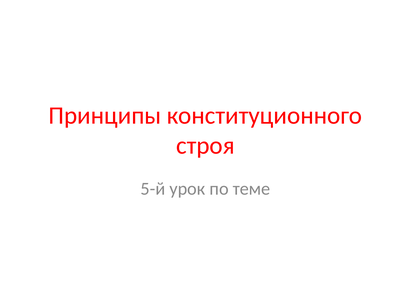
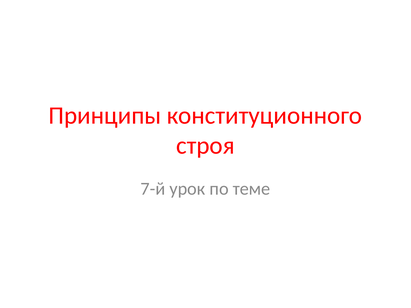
5-й: 5-й -> 7-й
